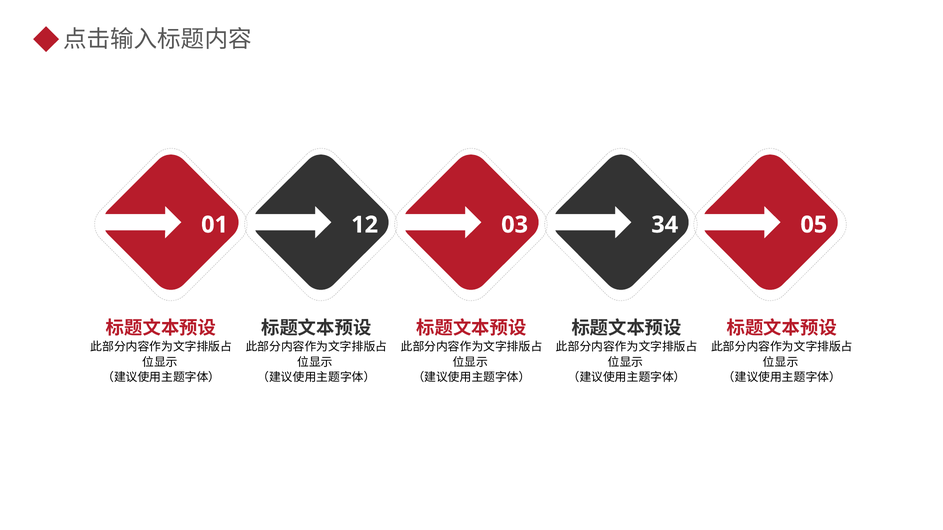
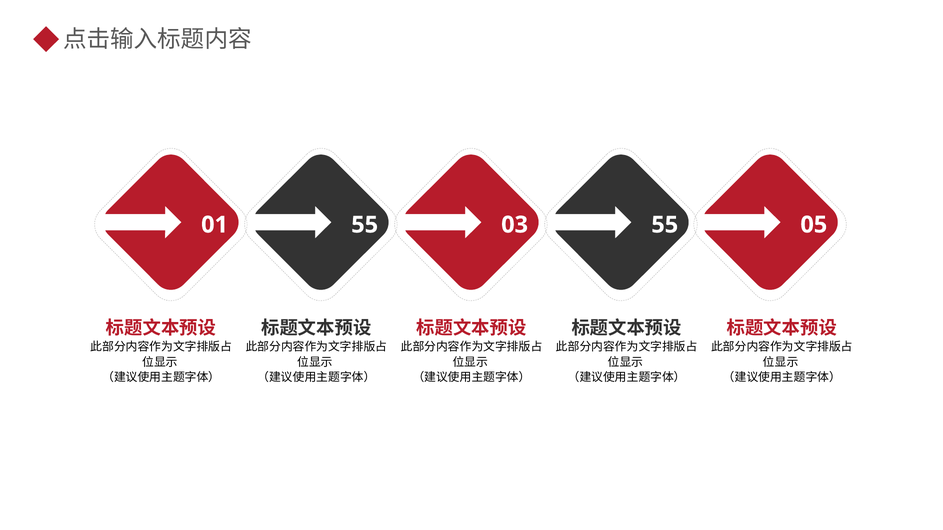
01 12: 12 -> 55
03 34: 34 -> 55
